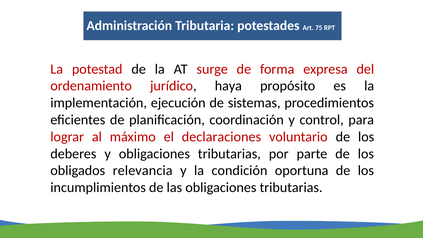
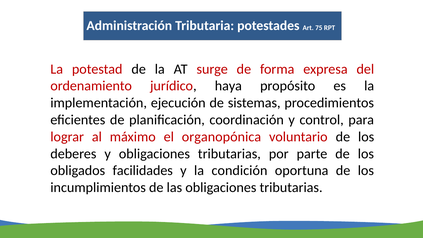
declaraciones: declaraciones -> organopónica
relevancia: relevancia -> facilidades
